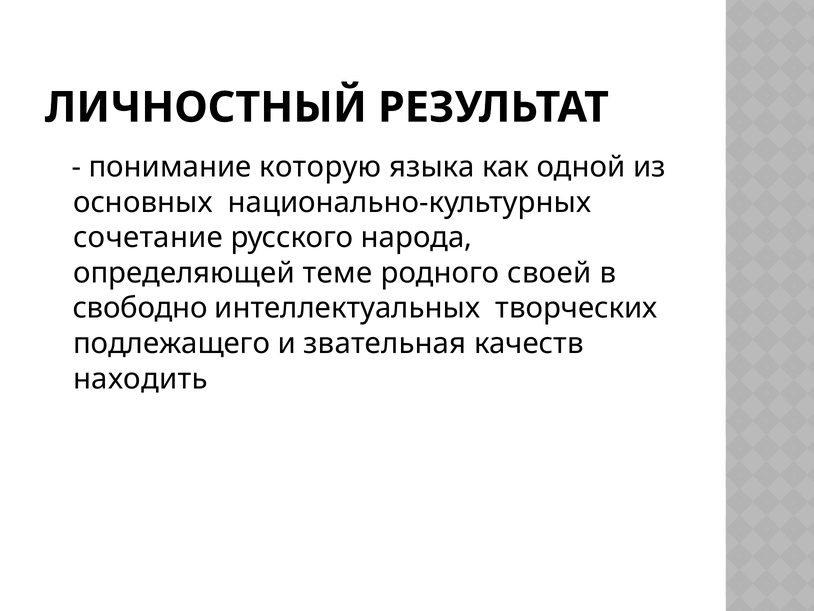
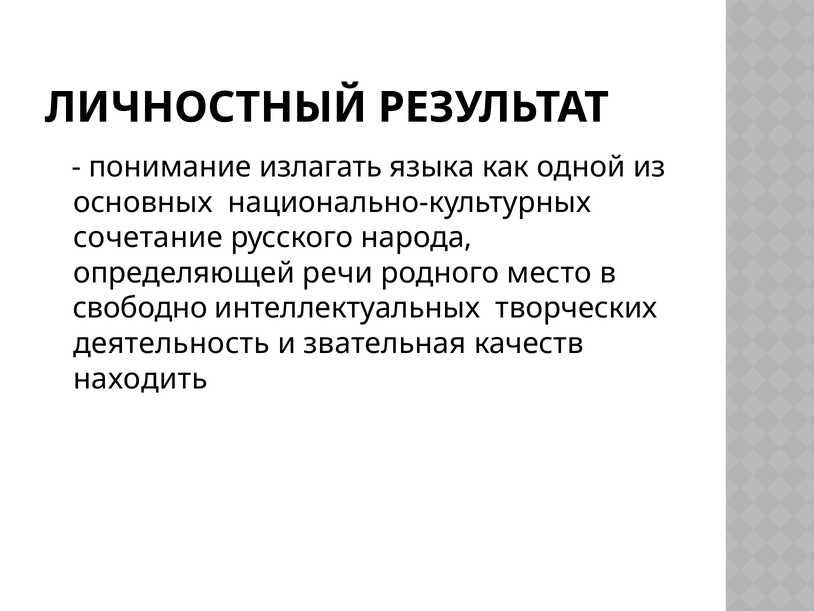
которую: которую -> излагать
теме: теме -> речи
своей: своей -> место
подлежащего: подлежащего -> деятельность
